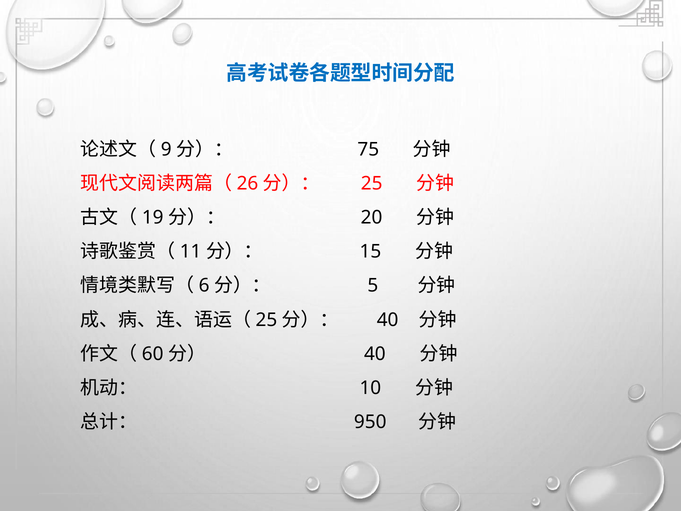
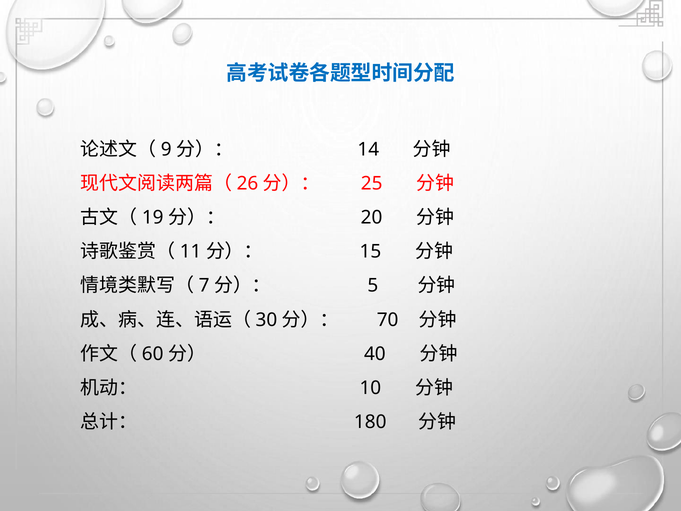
75: 75 -> 14
6: 6 -> 7
25 at (266, 320): 25 -> 30
40 at (388, 320): 40 -> 70
950: 950 -> 180
